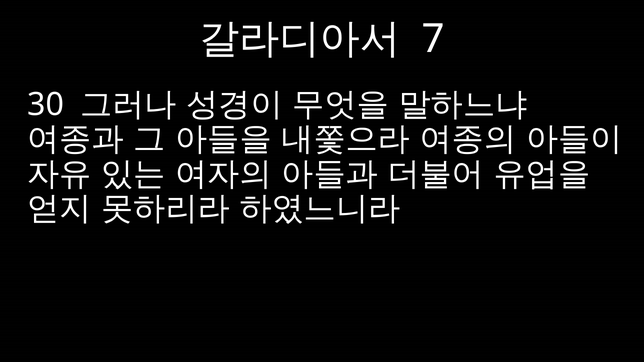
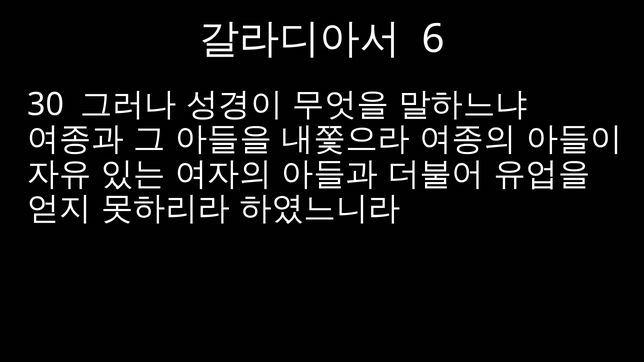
7: 7 -> 6
